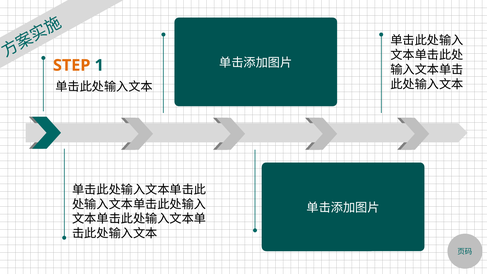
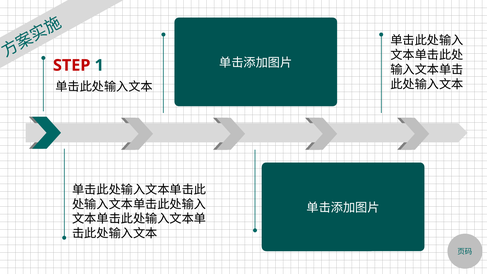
STEP colour: orange -> red
